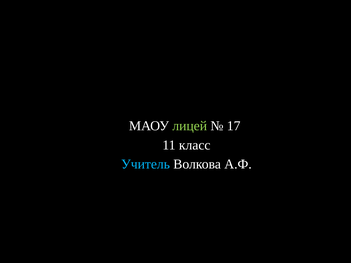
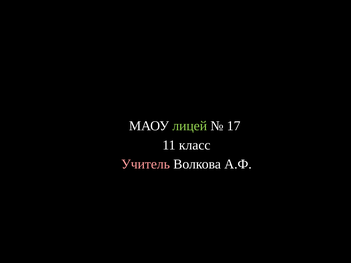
Учитель colour: light blue -> pink
